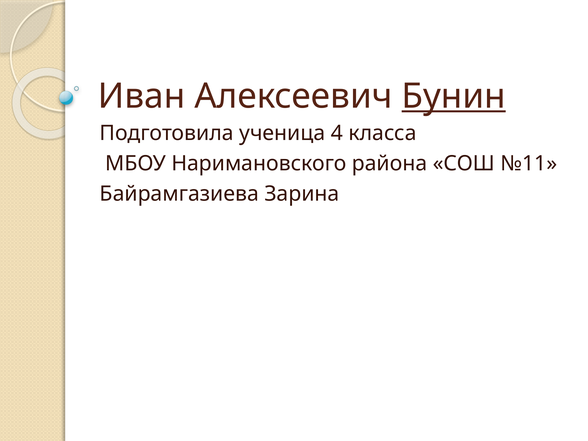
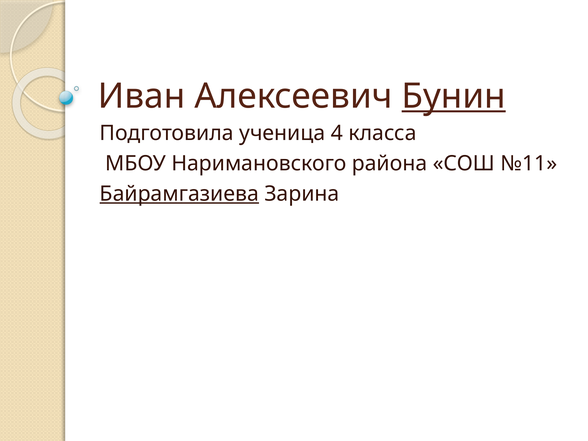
Байрамгазиева underline: none -> present
